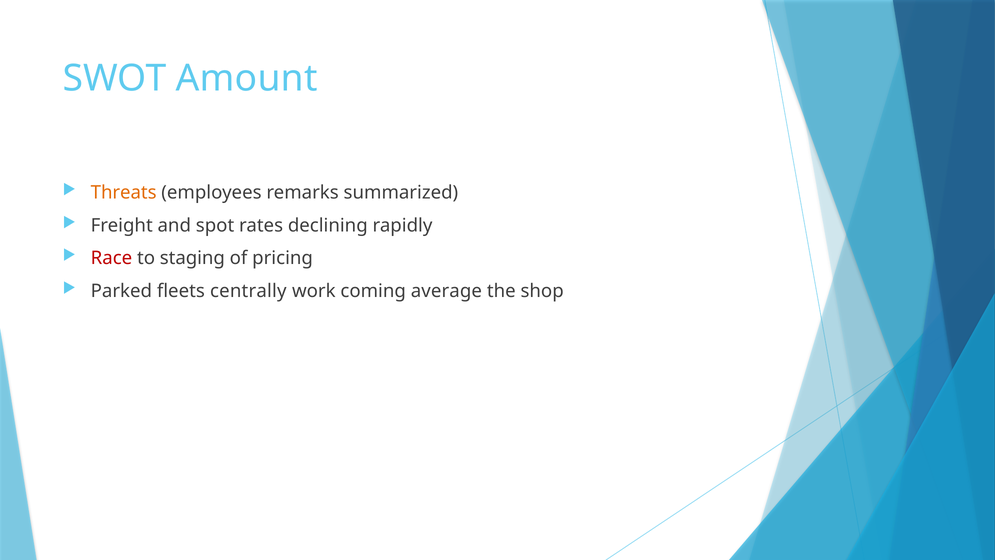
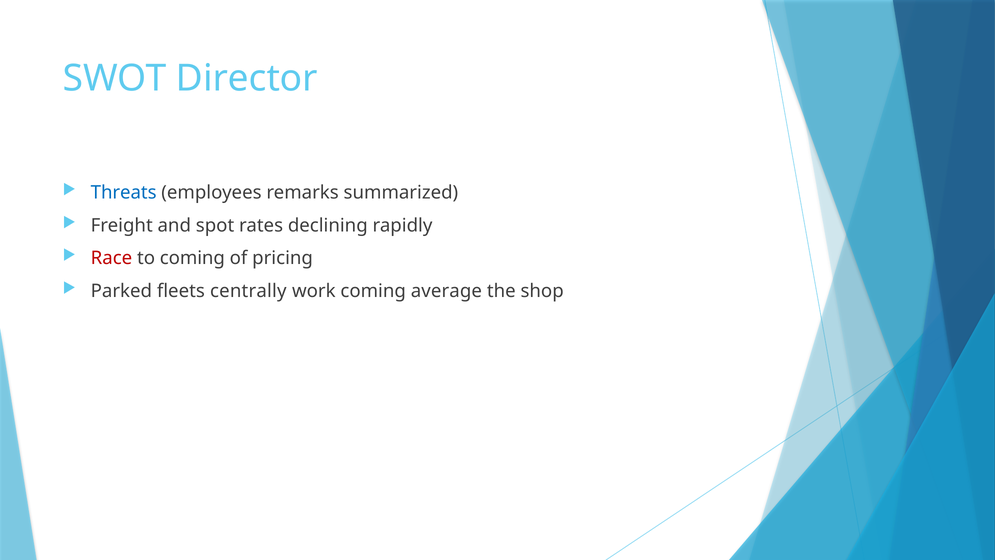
Amount: Amount -> Director
Threats colour: orange -> blue
to staging: staging -> coming
